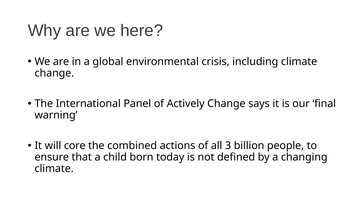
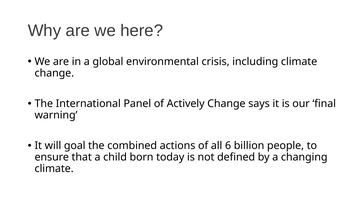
core: core -> goal
3: 3 -> 6
